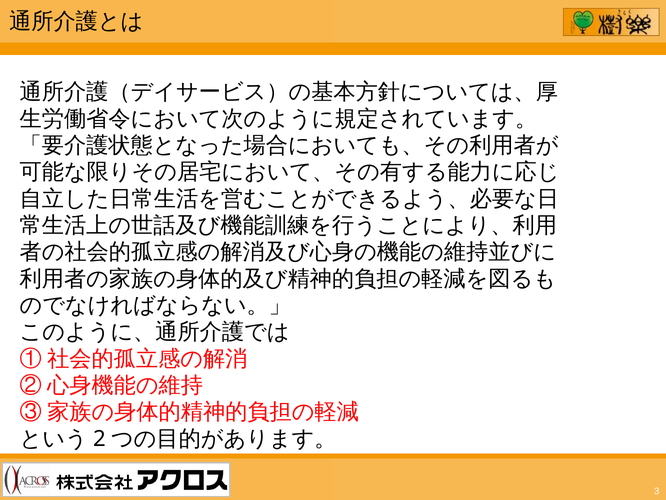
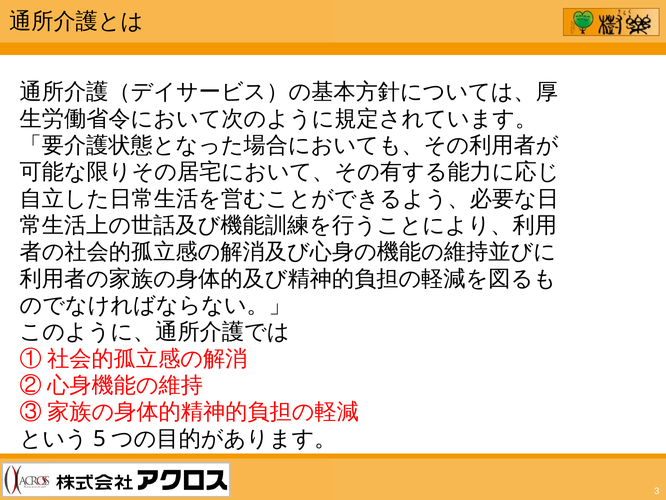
2: 2 -> 5
